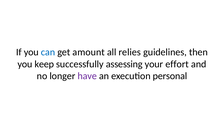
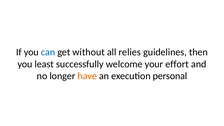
amount: amount -> without
keep: keep -> least
assessing: assessing -> welcome
have colour: purple -> orange
